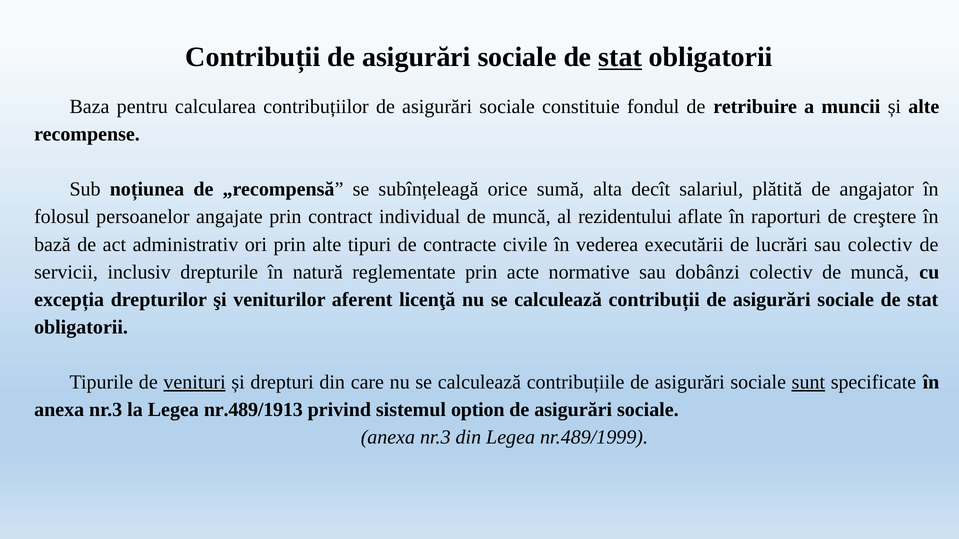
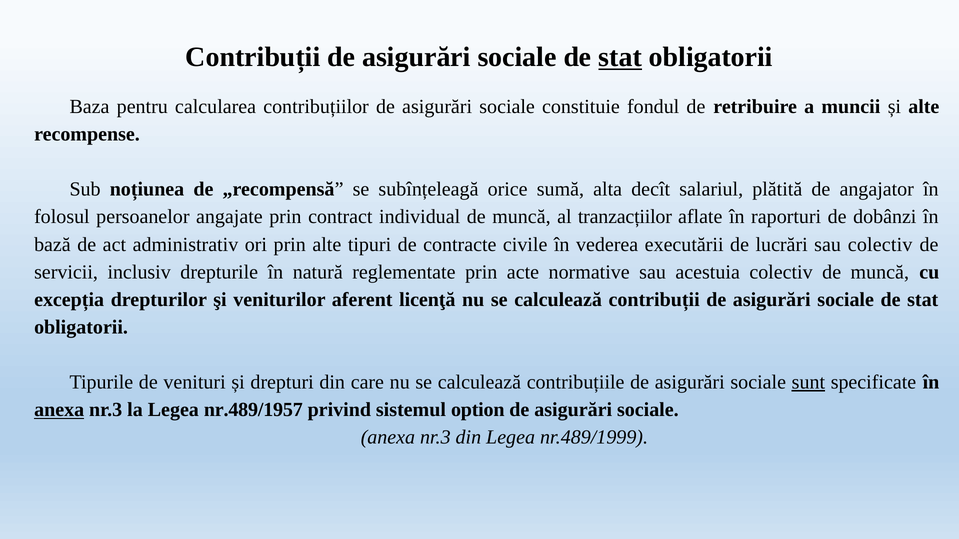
rezidentului: rezidentului -> tranzacțiilor
creştere: creştere -> dobânzi
dobânzi: dobânzi -> acestuia
venituri underline: present -> none
anexa at (59, 410) underline: none -> present
nr.489/1913: nr.489/1913 -> nr.489/1957
